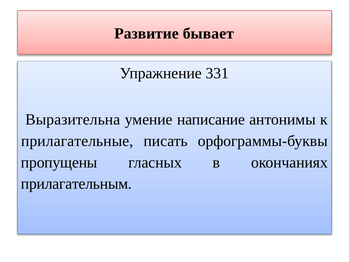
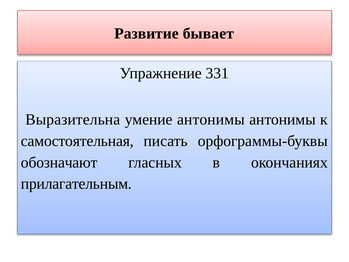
умение написание: написание -> антонимы
прилагательные: прилагательные -> самостоятельная
пропущены: пропущены -> обозначают
